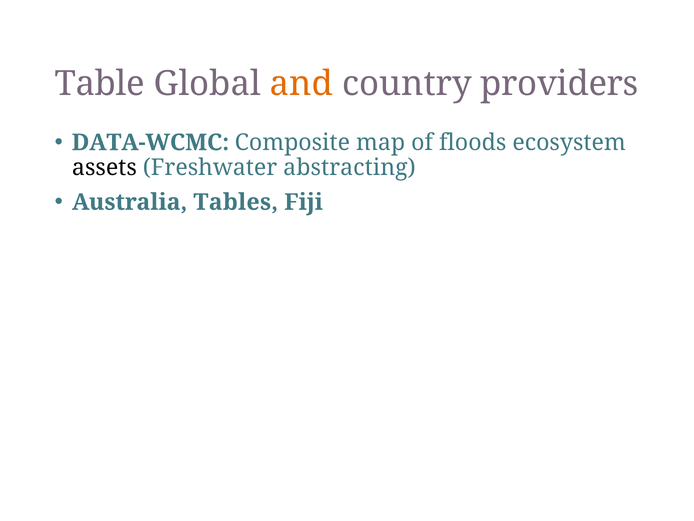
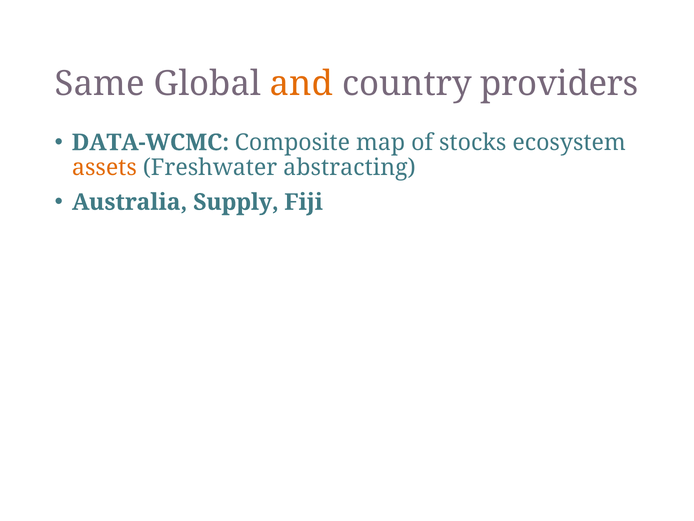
Table: Table -> Same
floods: floods -> stocks
assets colour: black -> orange
Tables: Tables -> Supply
